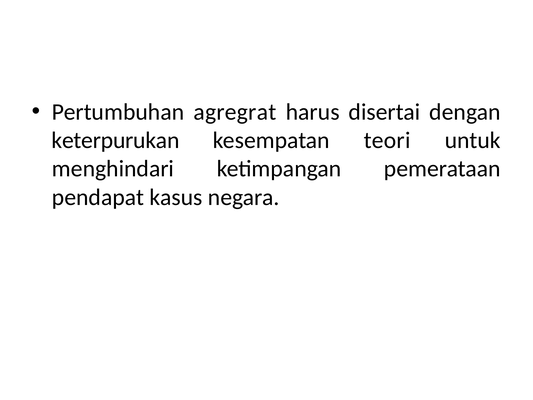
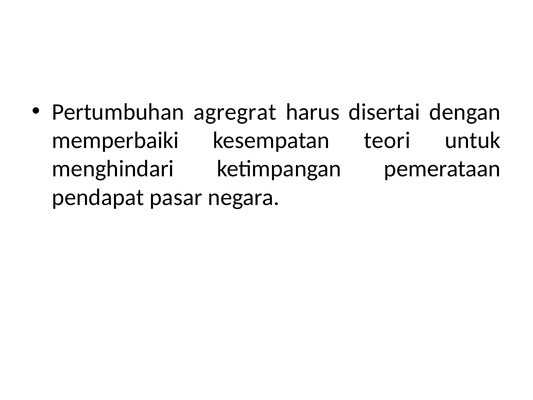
keterpurukan: keterpurukan -> memperbaiki
kasus: kasus -> pasar
